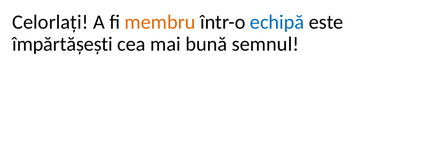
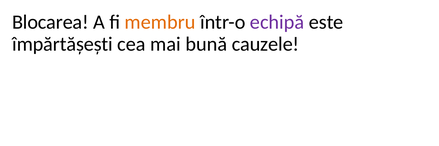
Celorlați: Celorlați -> Blocarea
echipă colour: blue -> purple
semnul: semnul -> cauzele
